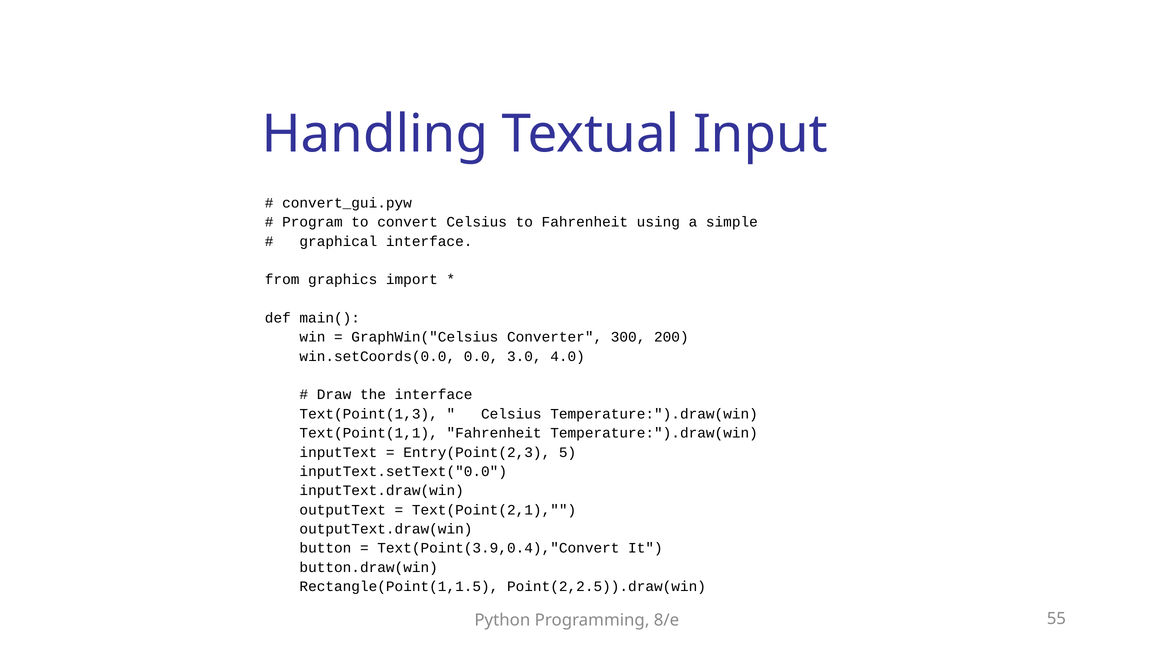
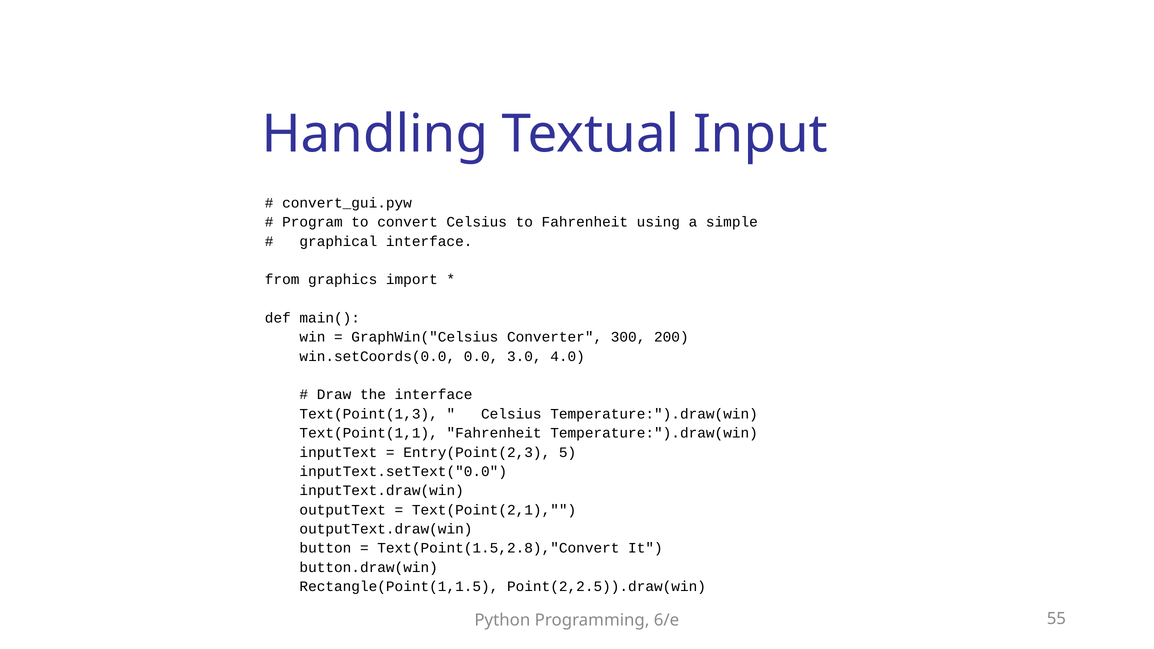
Text(Point(3.9,0.4),"Convert: Text(Point(3.9,0.4),"Convert -> Text(Point(1.5,2.8),"Convert
8/e: 8/e -> 6/e
